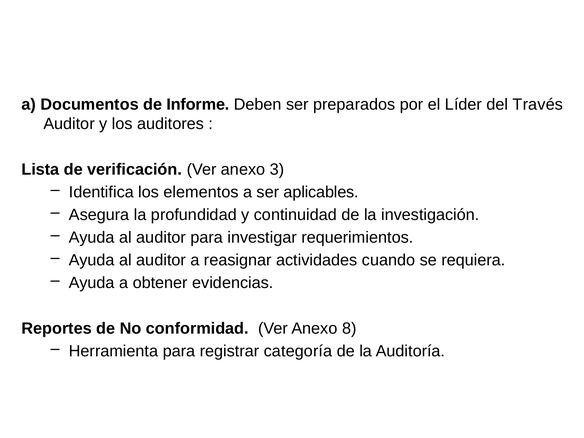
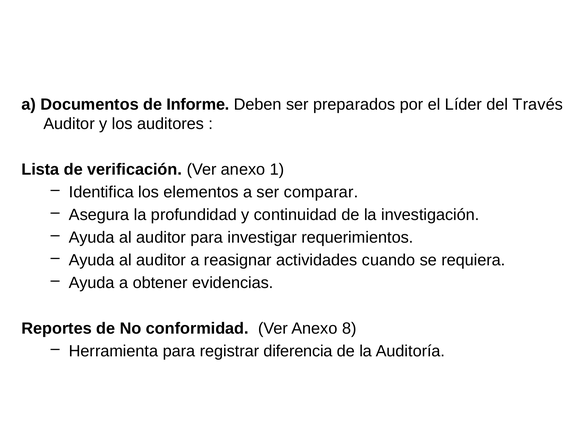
3: 3 -> 1
aplicables: aplicables -> comparar
categoría: categoría -> diferencia
